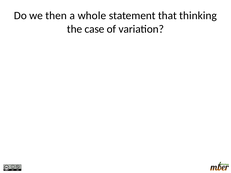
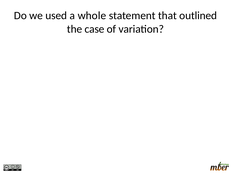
then: then -> used
thinking: thinking -> outlined
